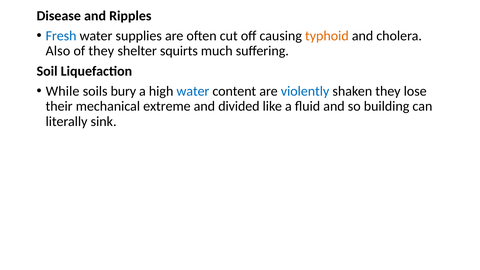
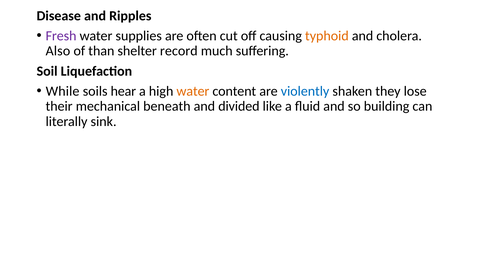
Fresh colour: blue -> purple
of they: they -> than
squirts: squirts -> record
bury: bury -> hear
water at (193, 91) colour: blue -> orange
extreme: extreme -> beneath
